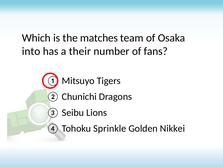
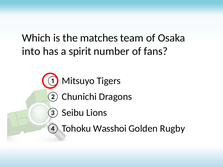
their: their -> spirit
Sprinkle: Sprinkle -> Wasshoi
Nikkei: Nikkei -> Rugby
